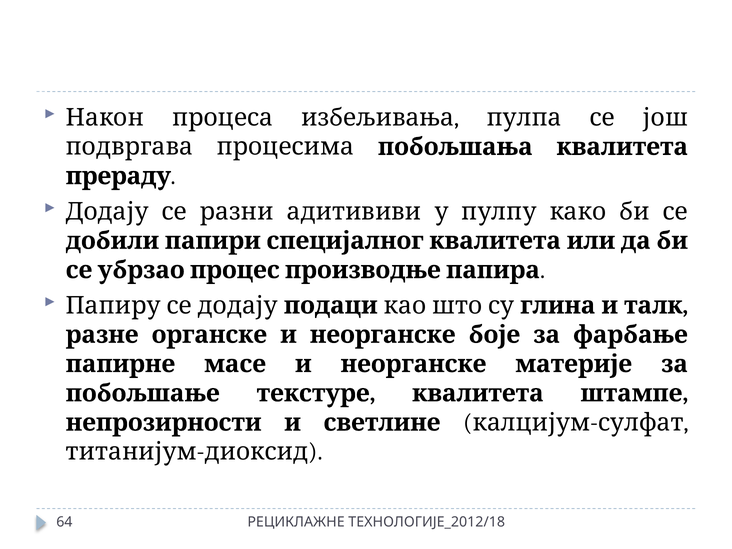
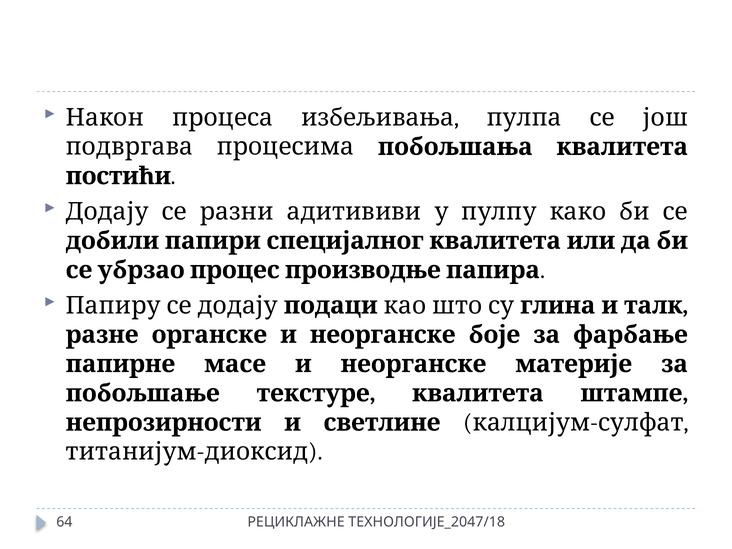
прераду: прераду -> постићи
ТЕХНОЛОГИЈЕ_2012/18: ТЕХНОЛОГИЈЕ_2012/18 -> ТЕХНОЛОГИЈЕ_2047/18
